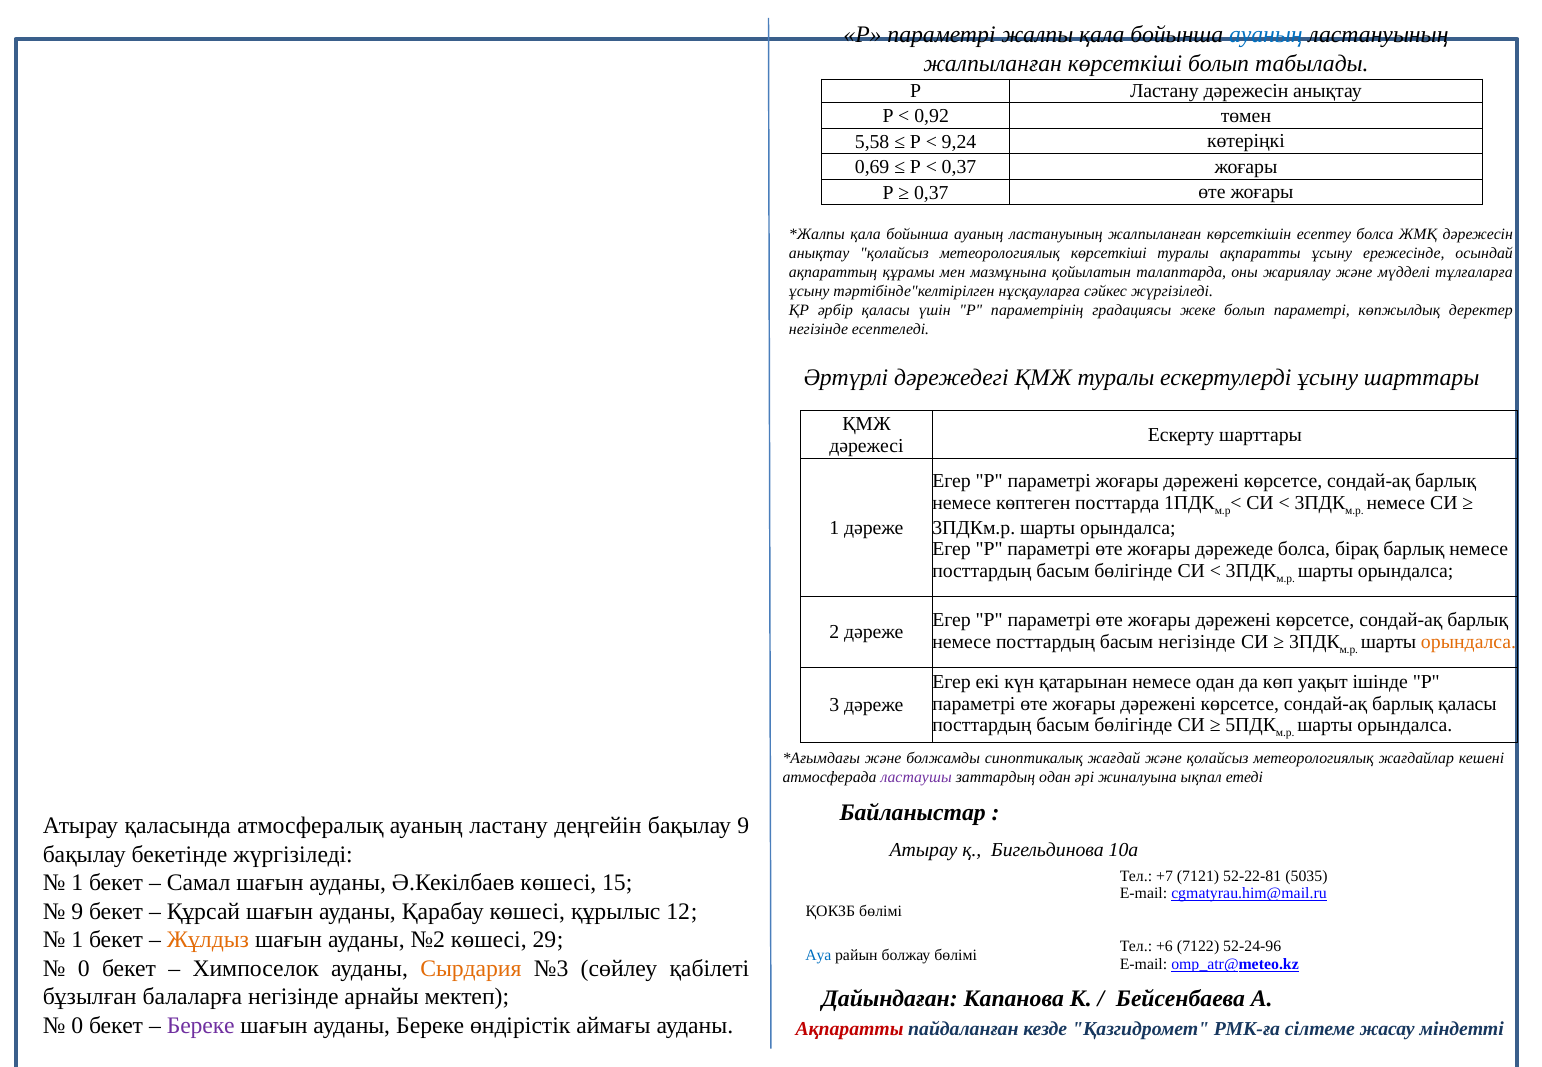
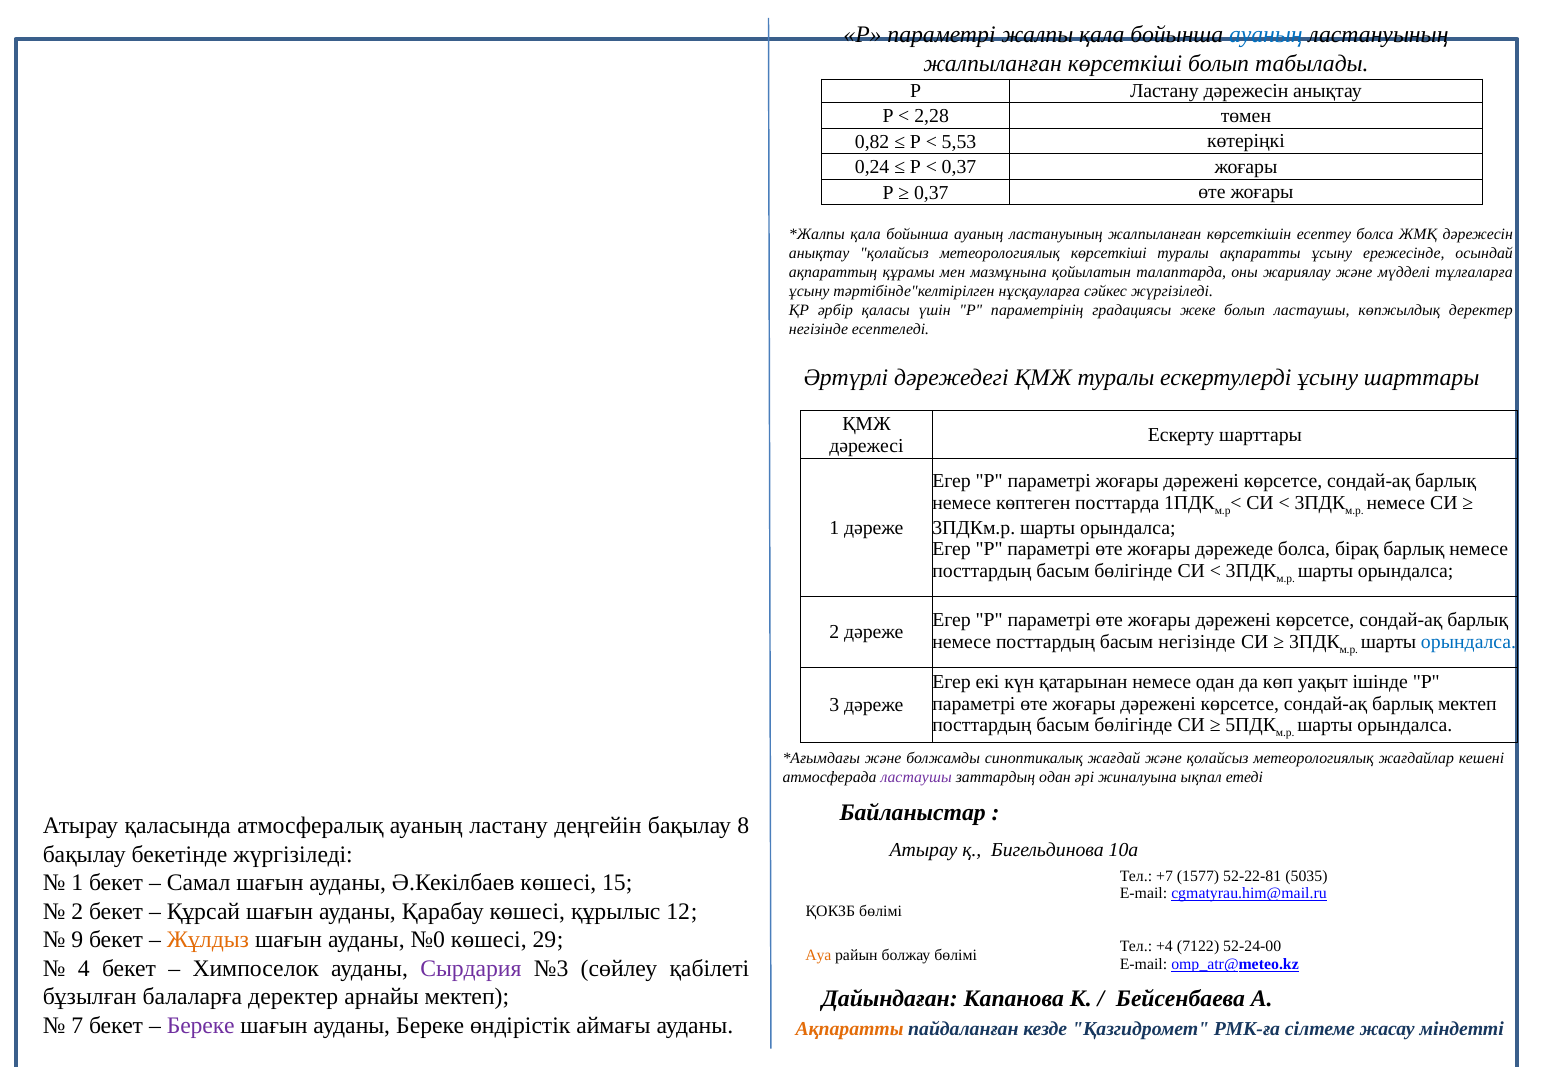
0,92: 0,92 -> 2,28
5,58: 5,58 -> 0,82
9,24: 9,24 -> 5,53
0,69: 0,69 -> 0,24
болып параметрі: параметрі -> ластаушы
орындалса at (1468, 642) colour: orange -> blue
барлық қаласы: қаласы -> мектеп
бақылау 9: 9 -> 8
7121: 7121 -> 1577
9 at (77, 912): 9 -> 2
1 at (77, 940): 1 -> 9
№2: №2 -> №0
+6: +6 -> +4
52-24-96: 52-24-96 -> 52-24-00
Ауа colour: blue -> orange
0 at (84, 969): 0 -> 4
Сырдария colour: orange -> purple
балаларға негізінде: негізінде -> деректер
0 at (77, 1026): 0 -> 7
Ақпаратты at (849, 1030) colour: red -> orange
